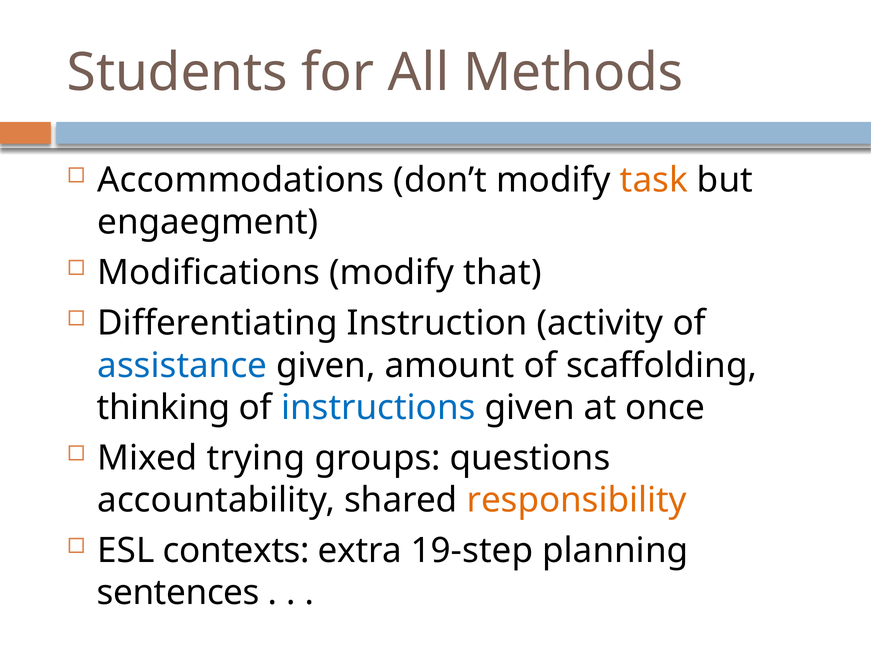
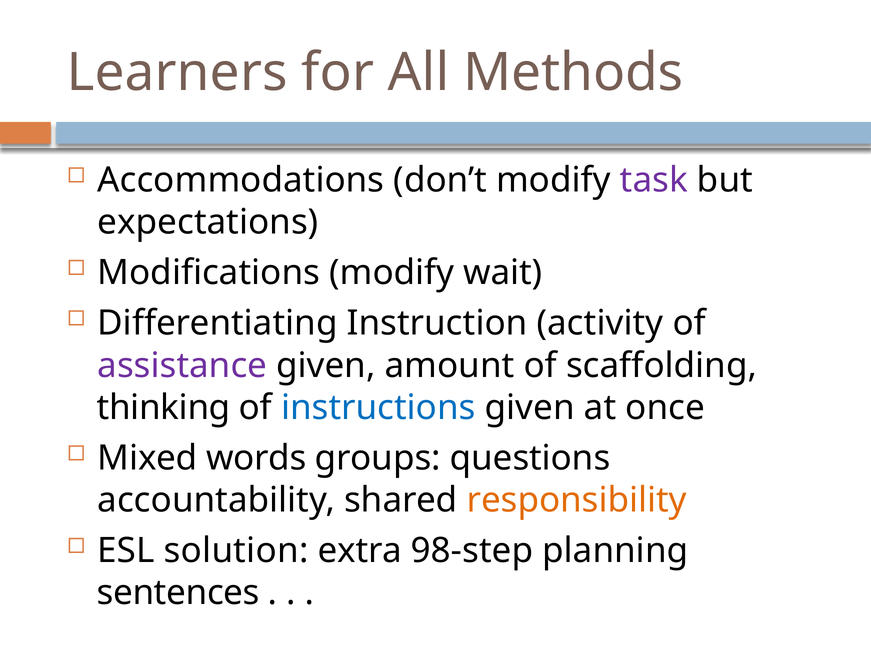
Students: Students -> Learners
task colour: orange -> purple
engaegment: engaegment -> expectations
that: that -> wait
assistance colour: blue -> purple
trying: trying -> words
contexts: contexts -> solution
19-step: 19-step -> 98-step
